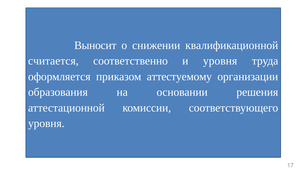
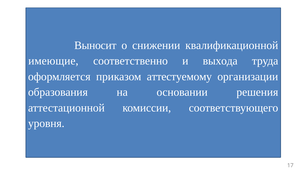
считается: считается -> имеющие
и уровня: уровня -> выхода
